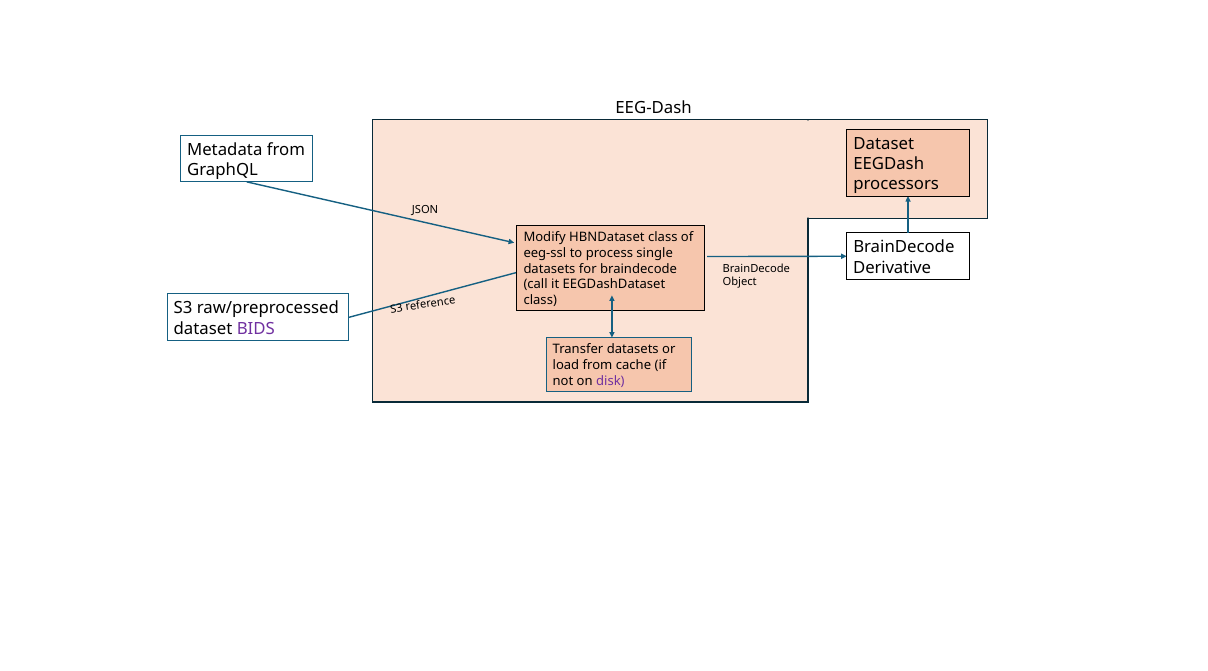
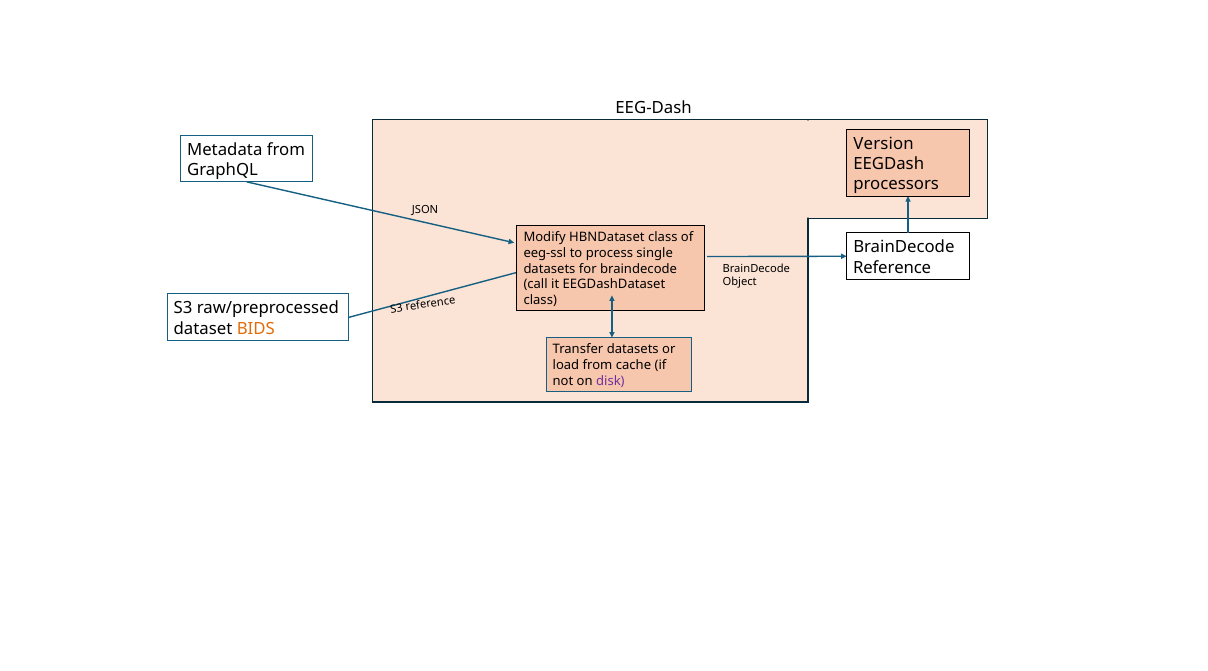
Dataset at (884, 144): Dataset -> Version
Derivative at (892, 268): Derivative -> Reference
BIDS colour: purple -> orange
